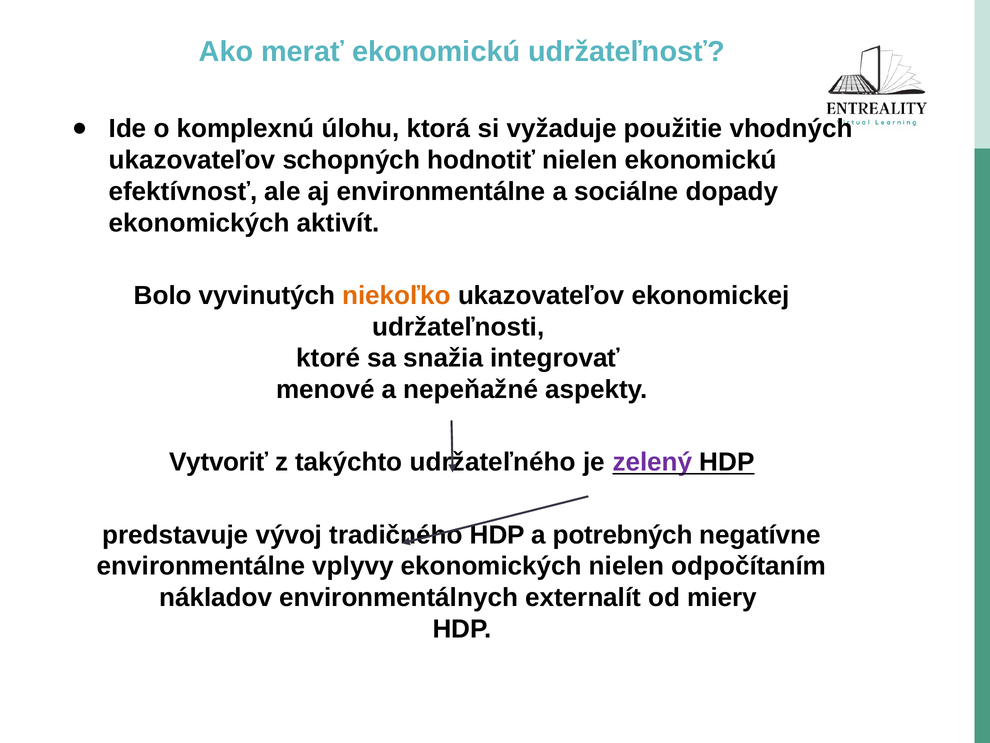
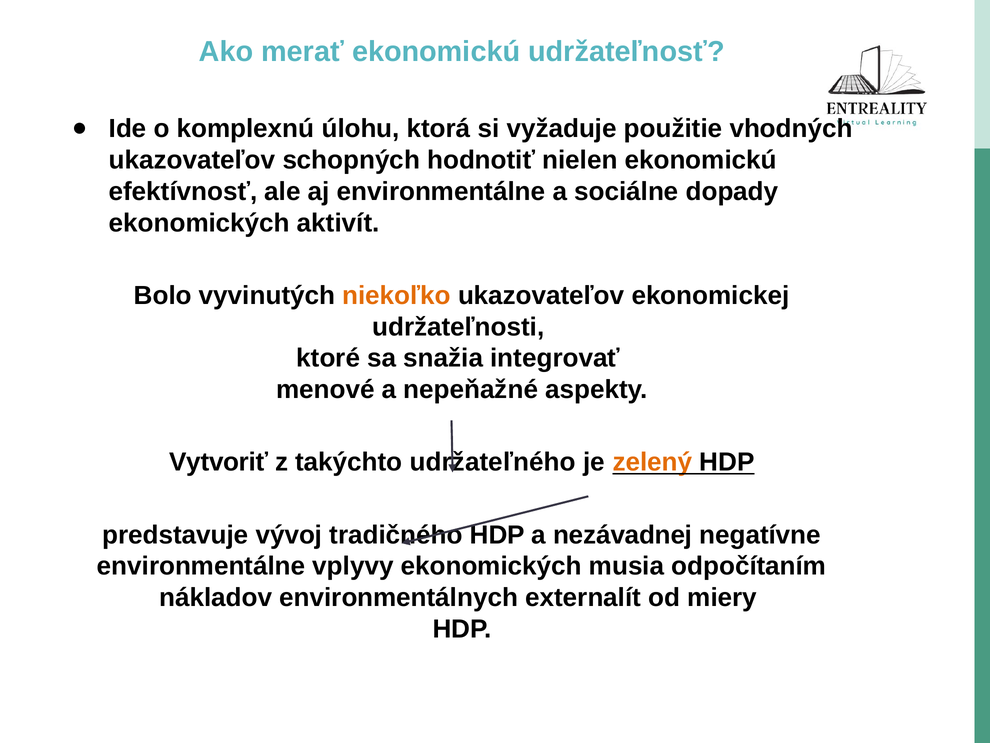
zelený colour: purple -> orange
potrebných: potrebných -> nezávadnej
ekonomických nielen: nielen -> musia
